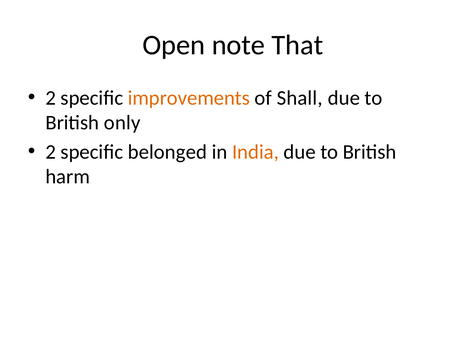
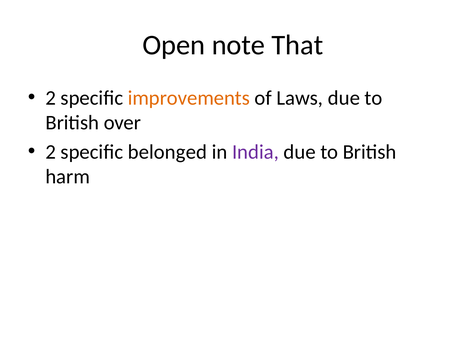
Shall: Shall -> Laws
only: only -> over
India colour: orange -> purple
